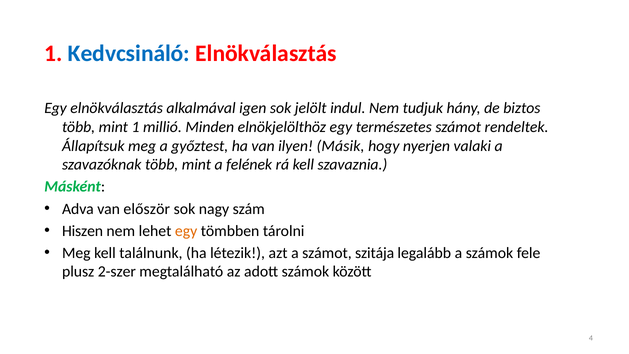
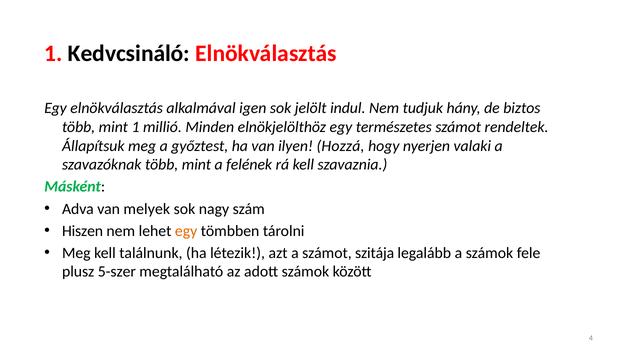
Kedvcsináló colour: blue -> black
Másik: Másik -> Hozzá
először: először -> melyek
2-szer: 2-szer -> 5-szer
